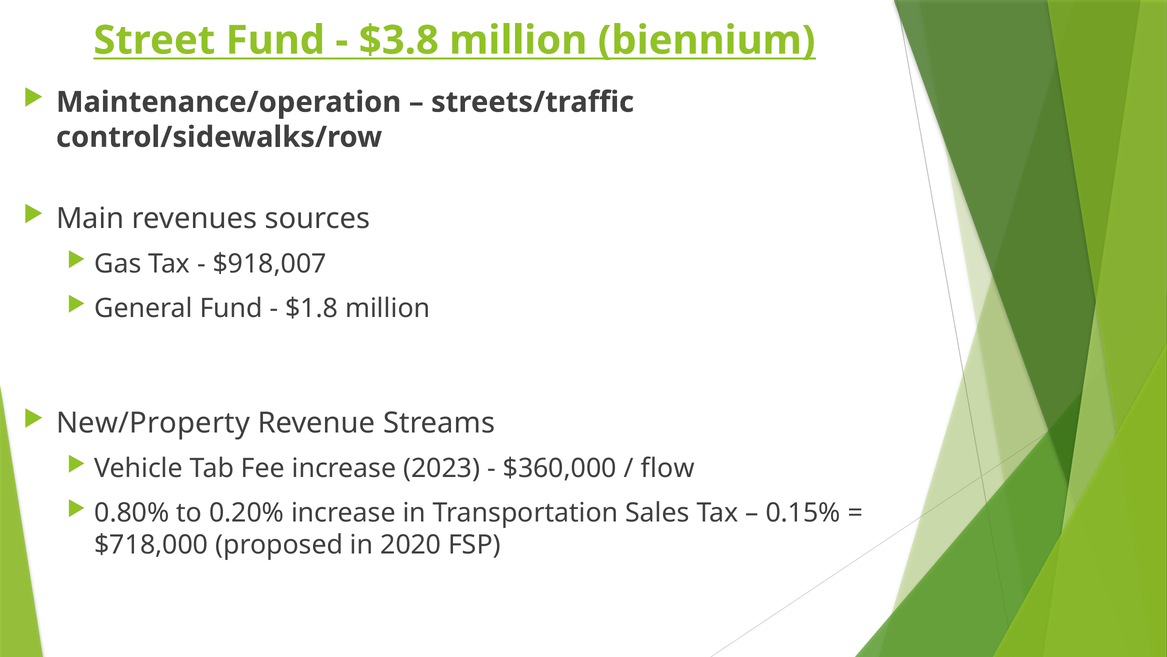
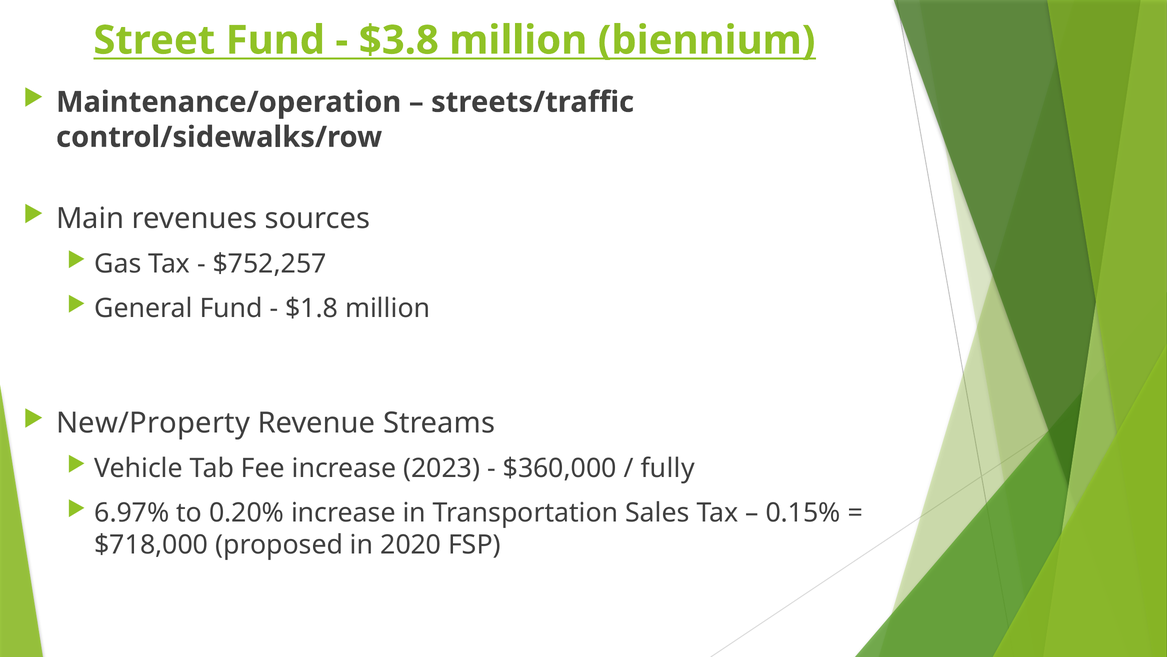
$918,007: $918,007 -> $752,257
flow: flow -> fully
0.80%: 0.80% -> 6.97%
